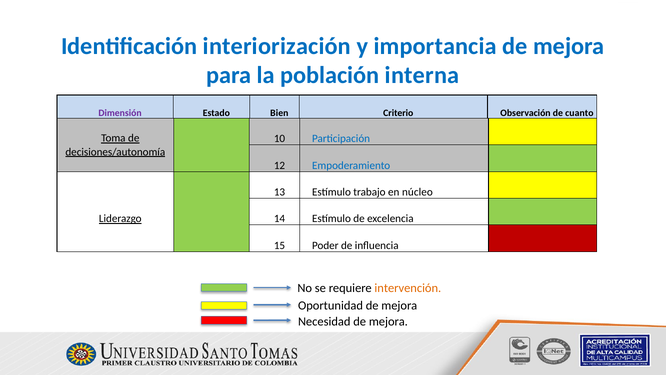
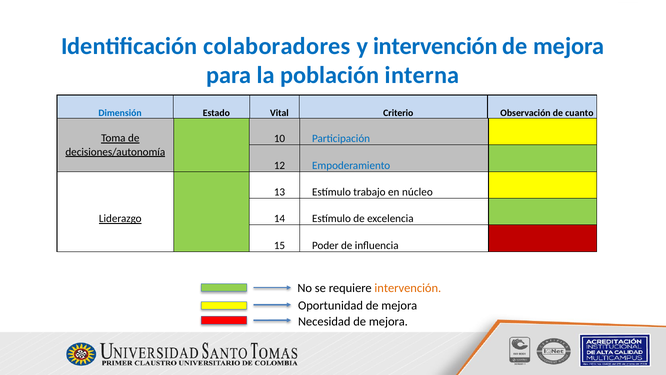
interiorización: interiorización -> colaboradores
y importancia: importancia -> intervención
Dimensión colour: purple -> blue
Bien: Bien -> Vital
